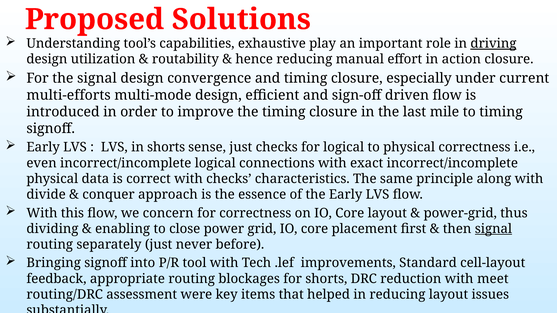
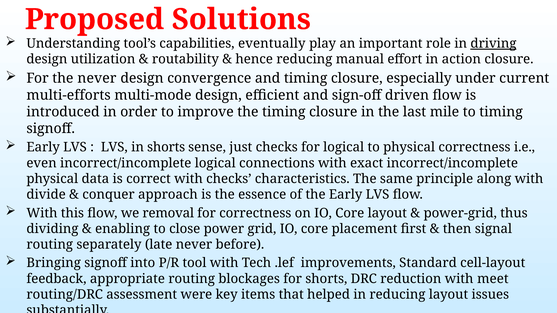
exhaustive: exhaustive -> eventually
the signal: signal -> never
concern: concern -> removal
signal at (493, 229) underline: present -> none
separately just: just -> late
